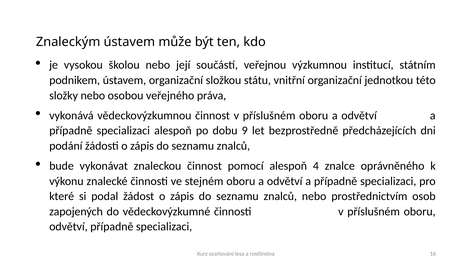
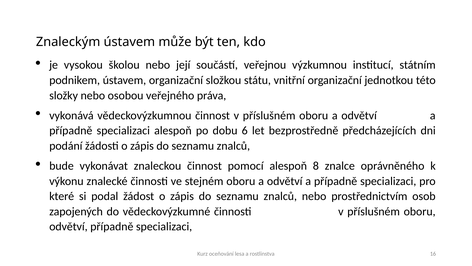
9: 9 -> 6
4: 4 -> 8
